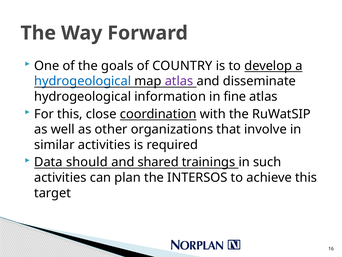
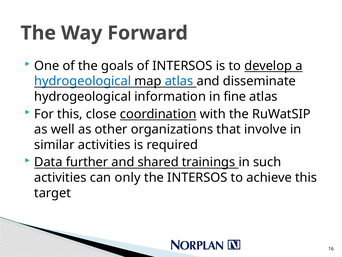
of COUNTRY: COUNTRY -> INTERSOS
atlas at (179, 81) colour: purple -> blue
should: should -> further
plan: plan -> only
